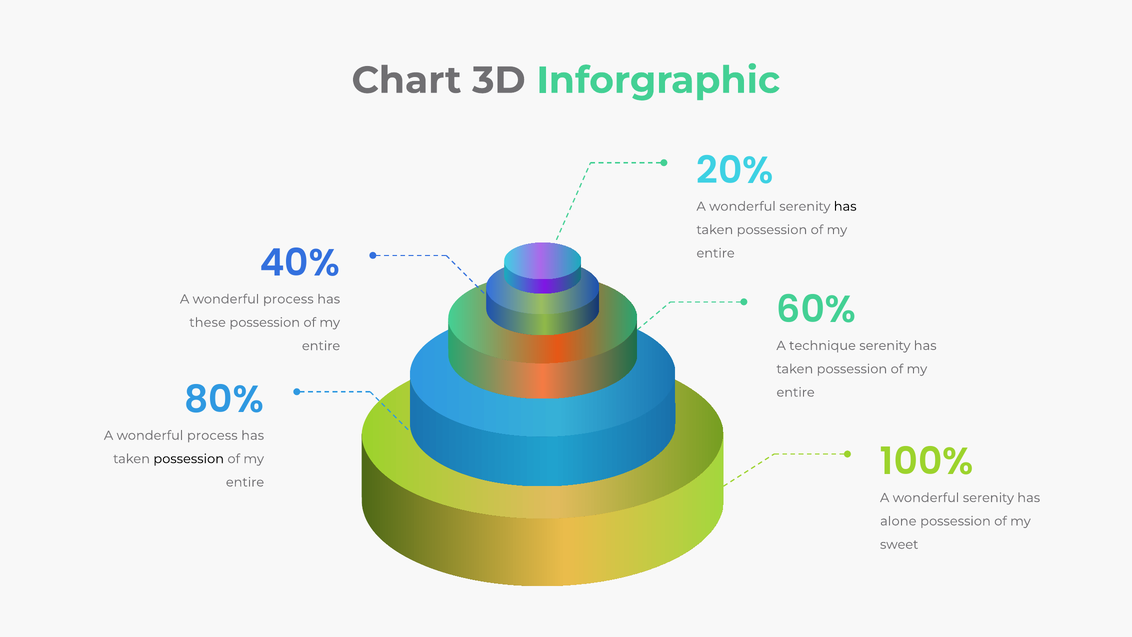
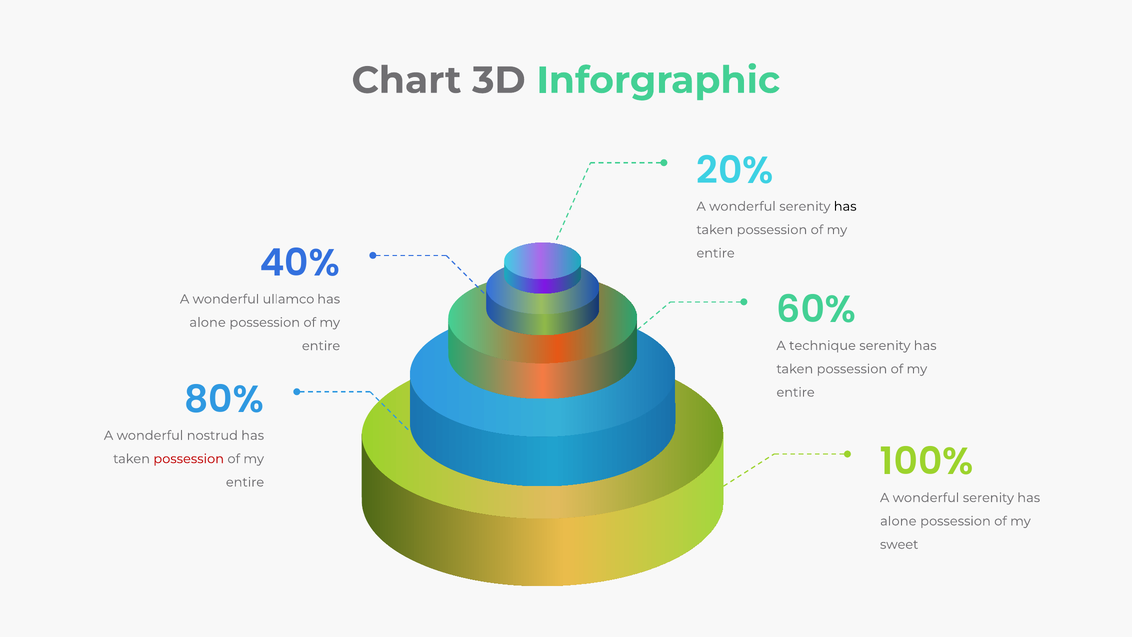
process at (288, 299): process -> ullamco
these at (208, 322): these -> alone
process at (212, 435): process -> nostrud
possession at (189, 459) colour: black -> red
